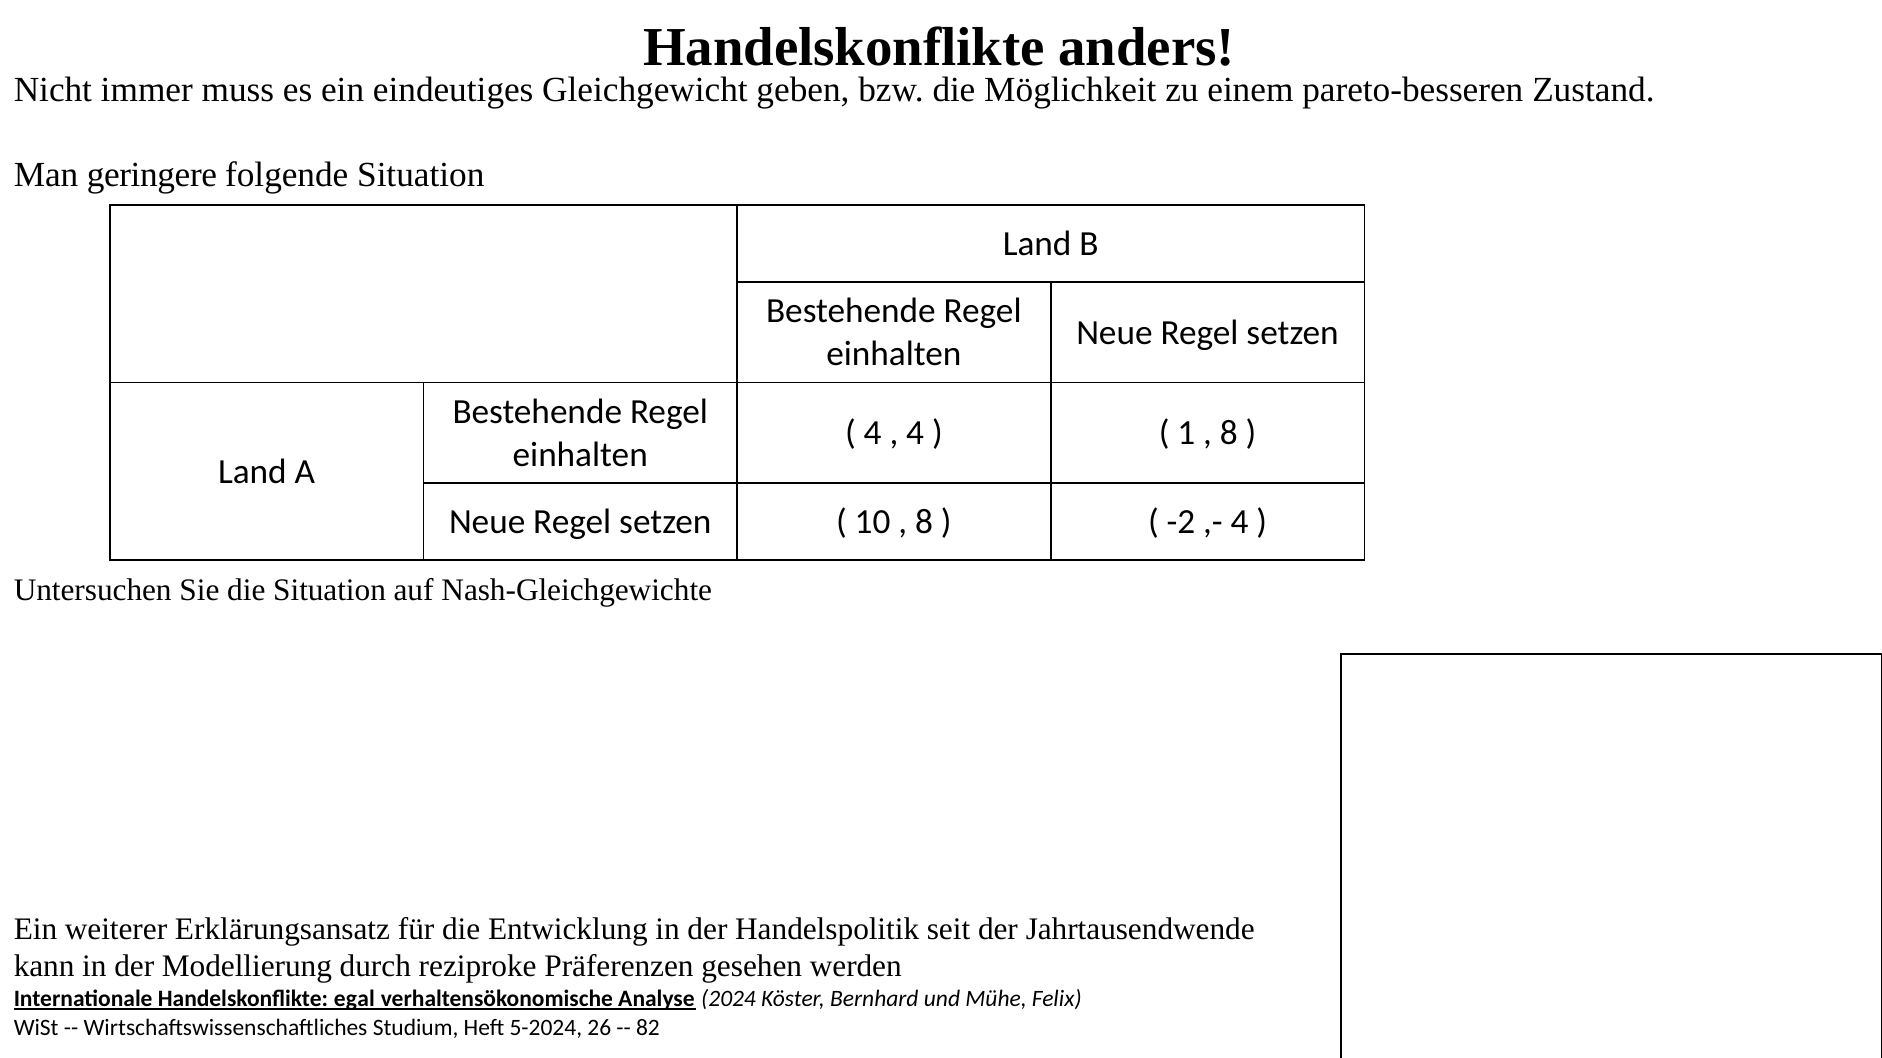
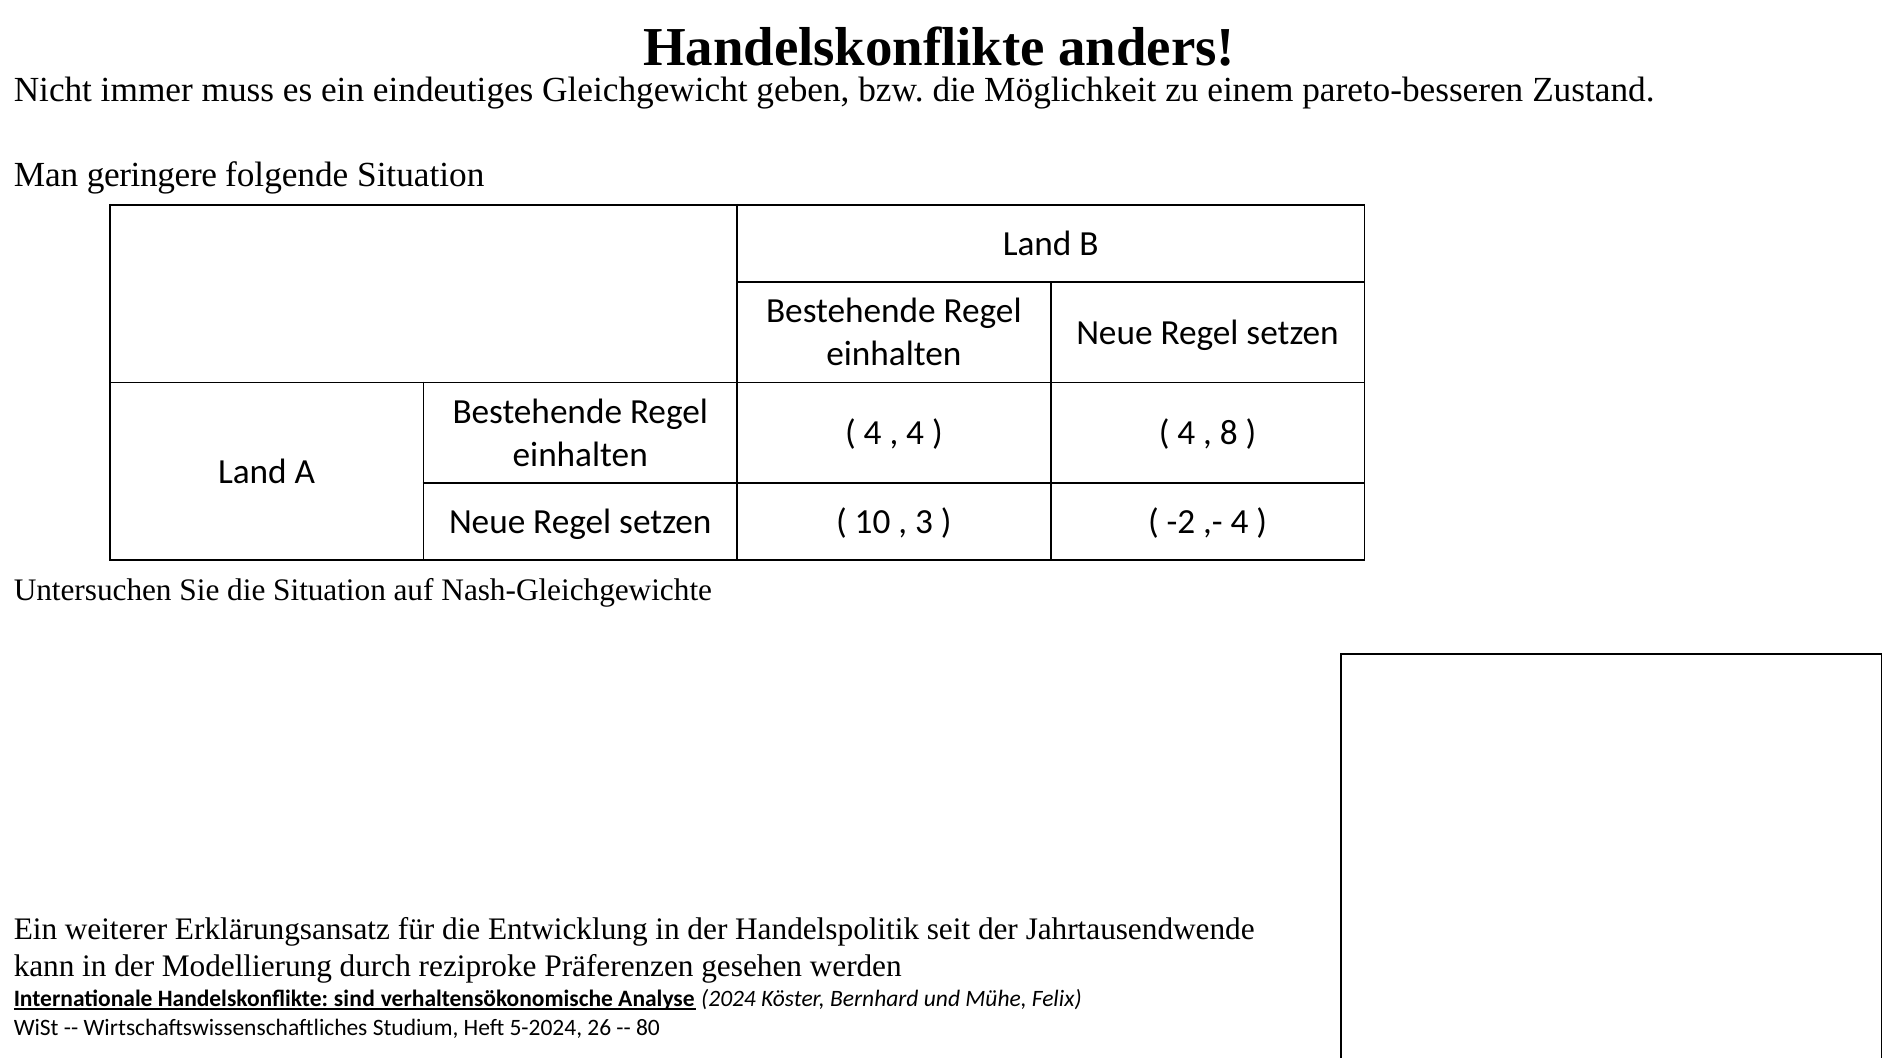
1 at (1186, 433): 1 -> 4
8 at (924, 522): 8 -> 3
egal: egal -> sind
82: 82 -> 80
